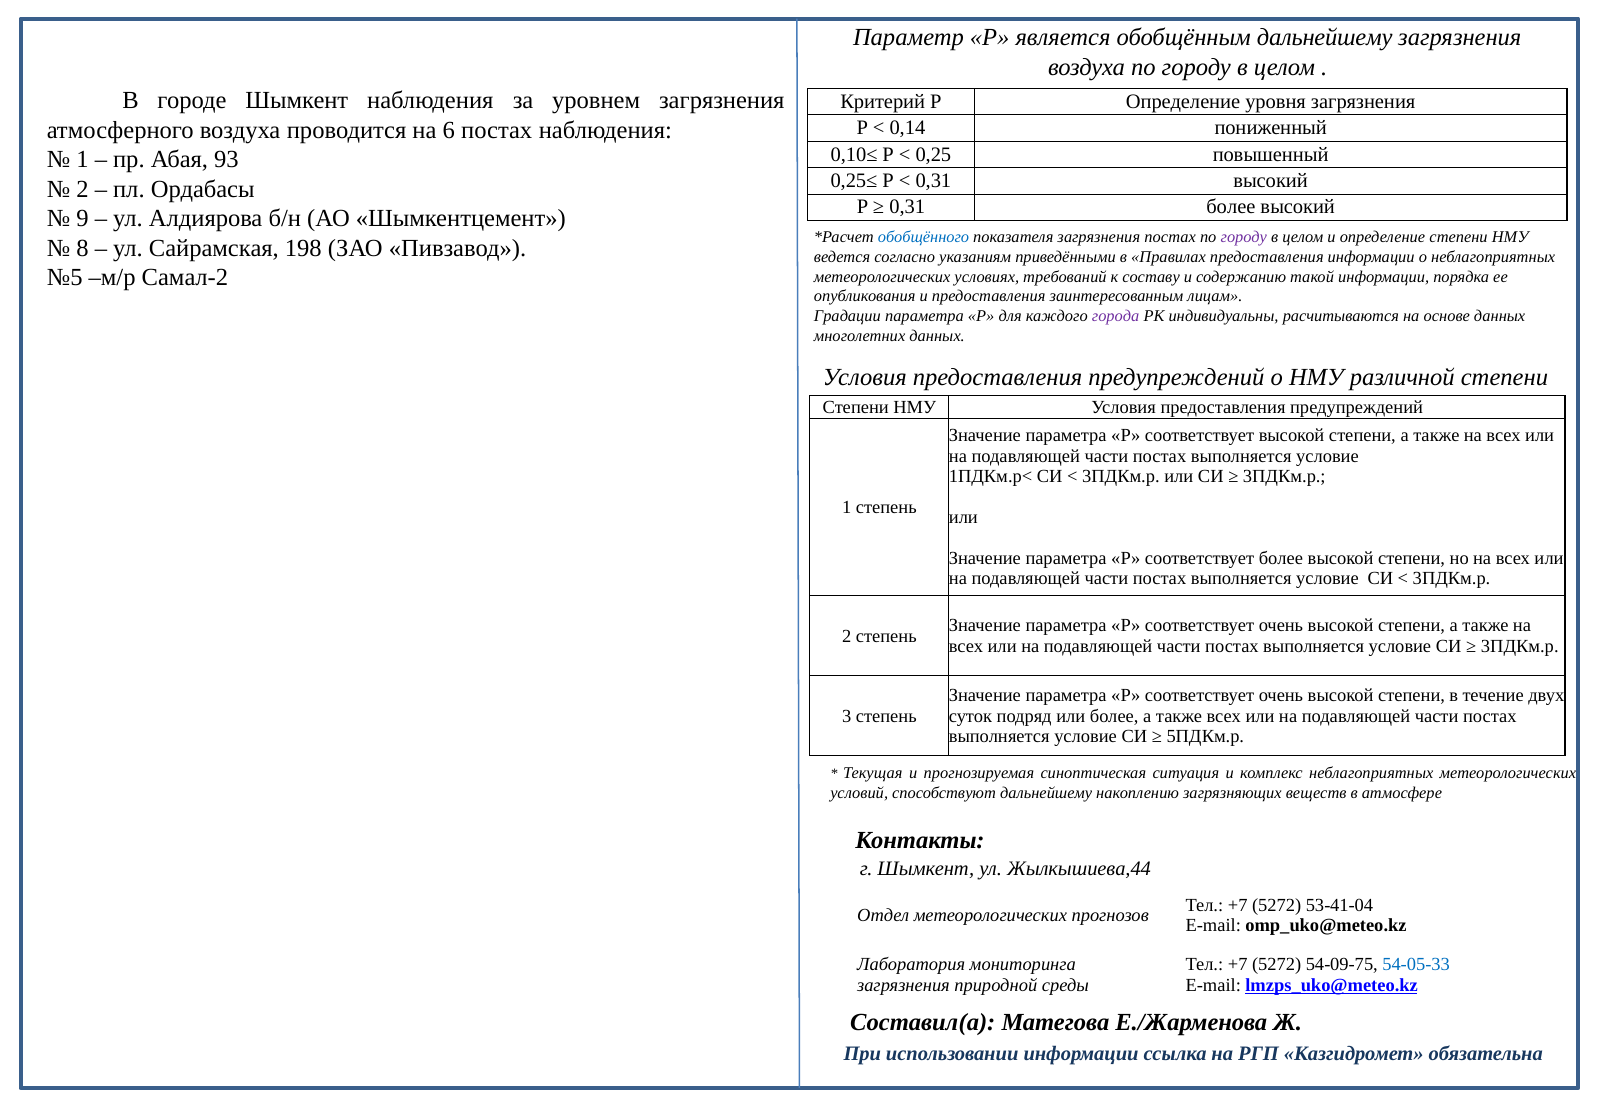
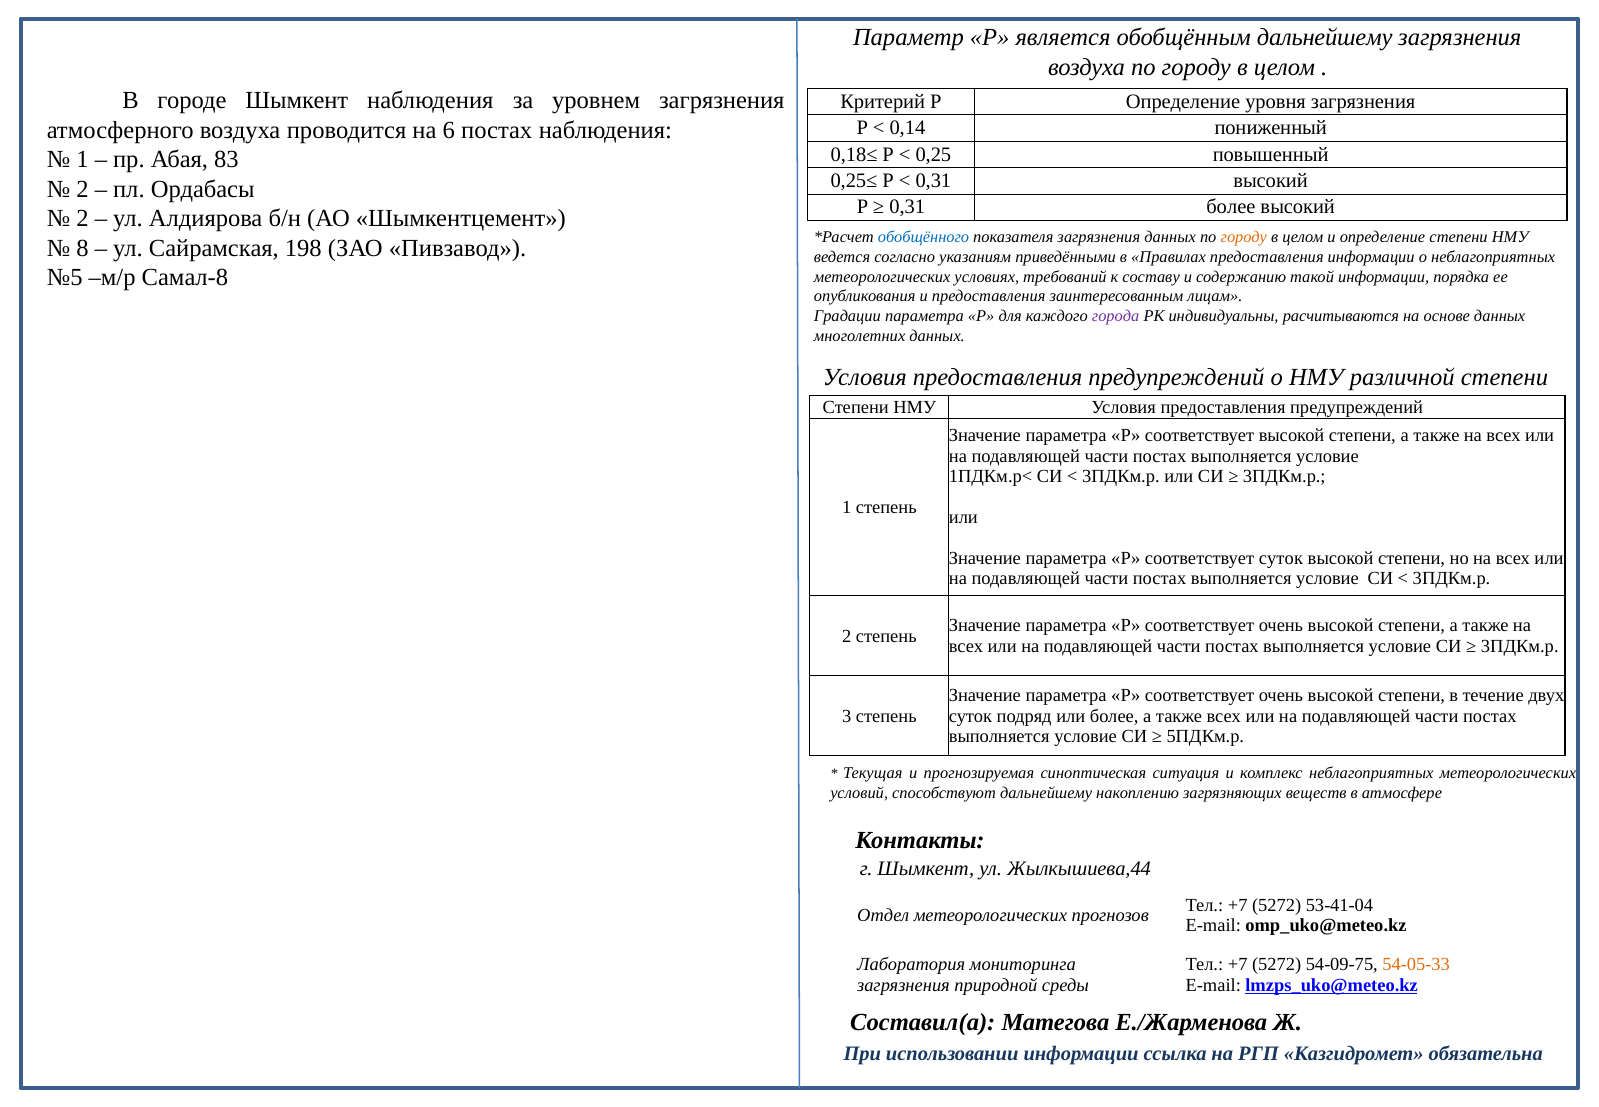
0,10≤: 0,10≤ -> 0,18≤
93: 93 -> 83
9 at (83, 219): 9 -> 2
загрязнения постах: постах -> данных
городу at (1244, 237) colour: purple -> orange
Самал-2: Самал-2 -> Самал-8
соответствует более: более -> суток
54-05-33 colour: blue -> orange
